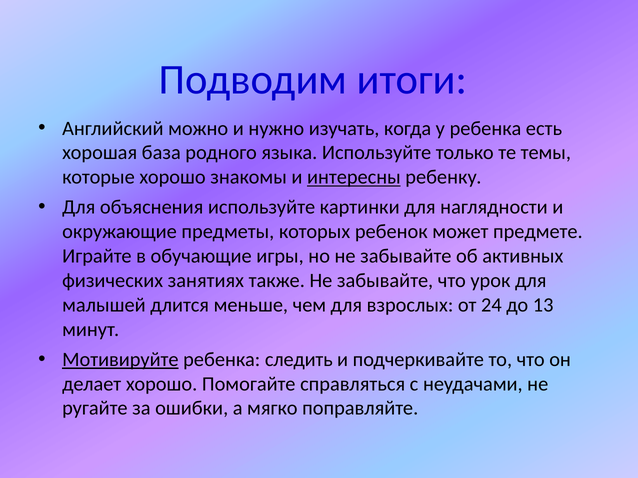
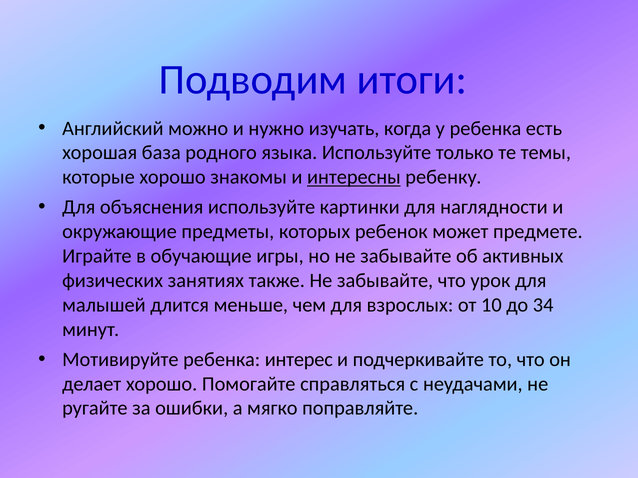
24: 24 -> 10
13: 13 -> 34
Мотивируйте underline: present -> none
следить: следить -> интерес
